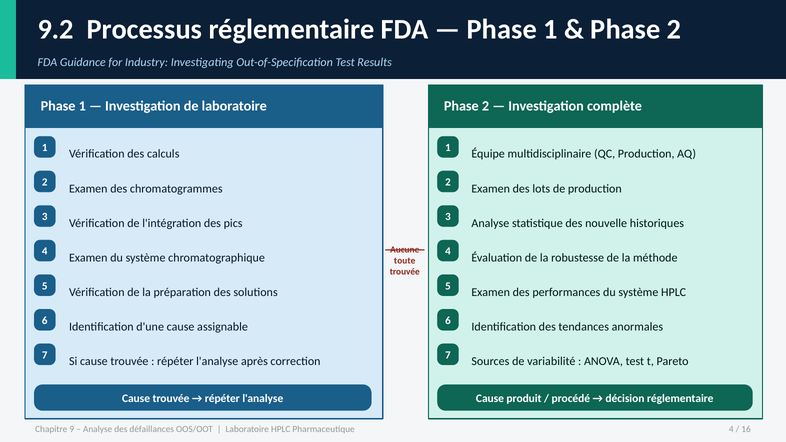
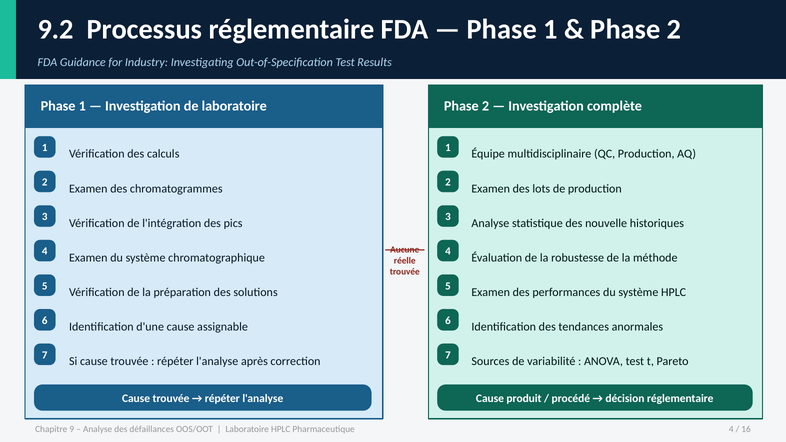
toute: toute -> réelle
